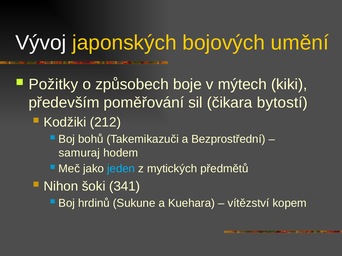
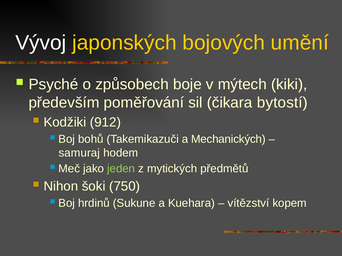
Požitky: Požitky -> Psyché
212: 212 -> 912
Bezprostřední: Bezprostřední -> Mechanických
jeden colour: light blue -> light green
341: 341 -> 750
